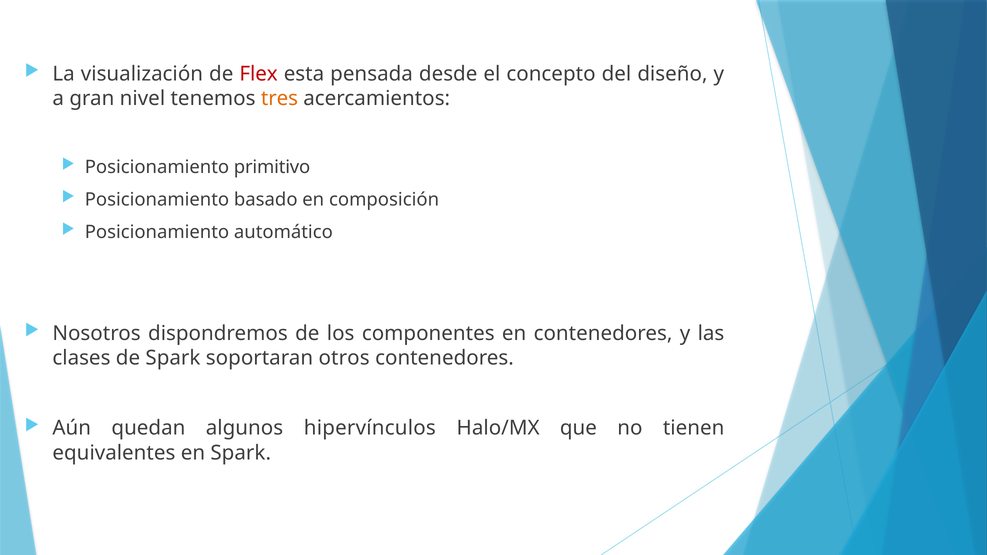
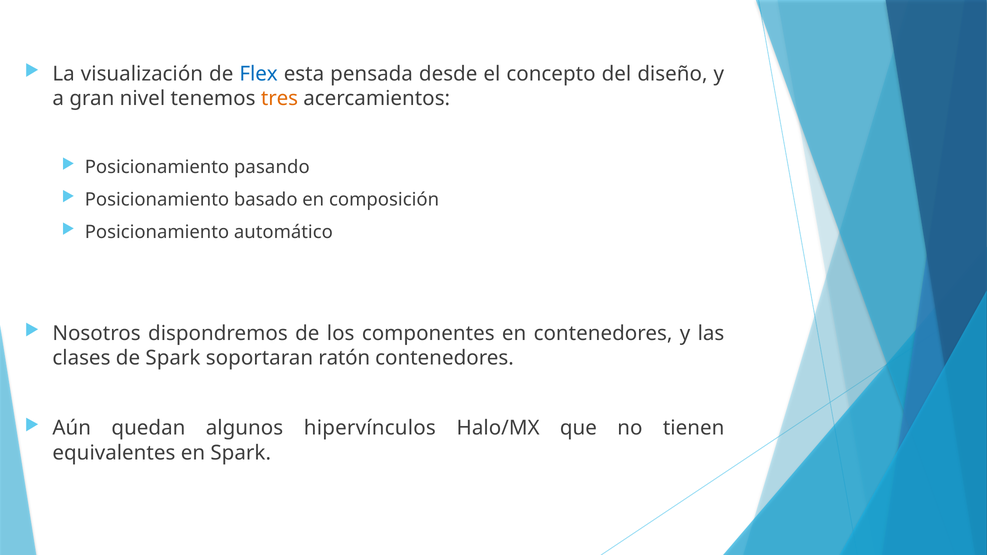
Flex colour: red -> blue
primitivo: primitivo -> pasando
otros: otros -> ratón
